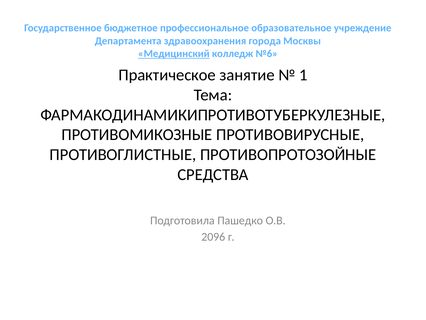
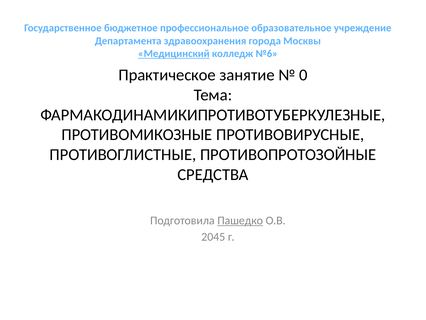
1: 1 -> 0
Пашедко underline: none -> present
2096: 2096 -> 2045
